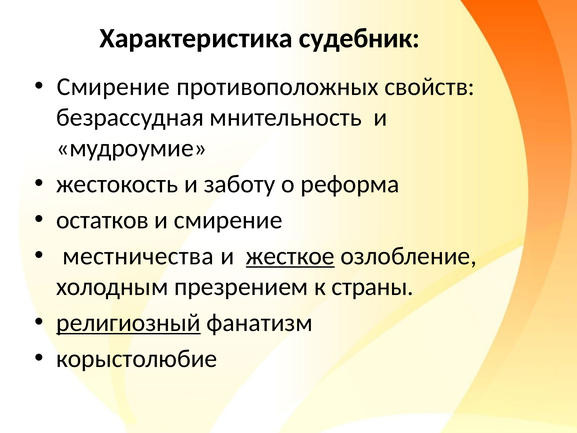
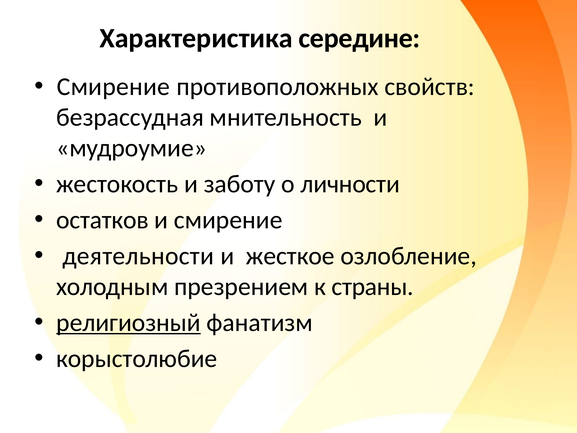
судебник: судебник -> середине
реформа: реформа -> личности
местничества: местничества -> деятельности
жесткое underline: present -> none
